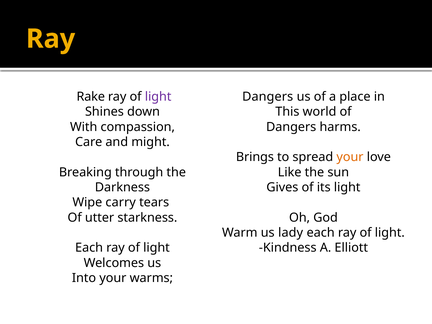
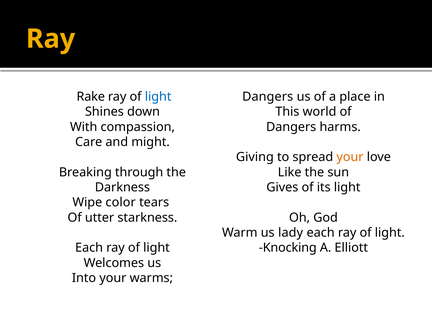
light at (158, 97) colour: purple -> blue
Brings: Brings -> Giving
carry: carry -> color
Kindness: Kindness -> Knocking
